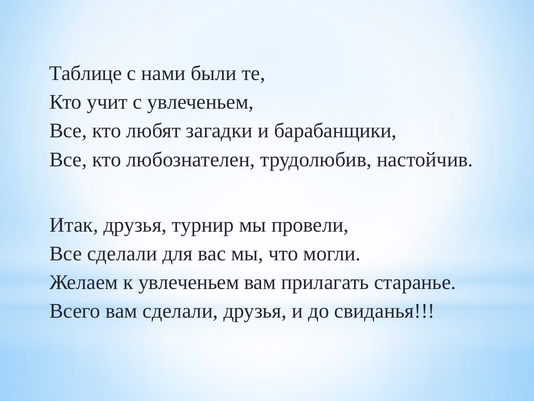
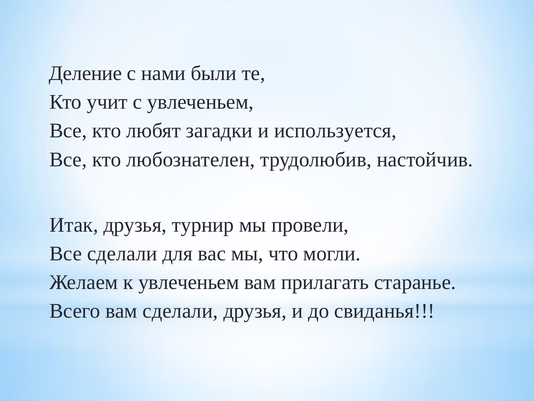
Таблице: Таблице -> Деление
барабанщики: барабанщики -> используется
